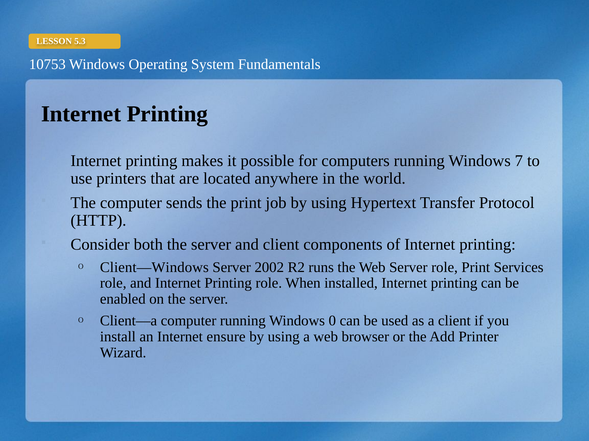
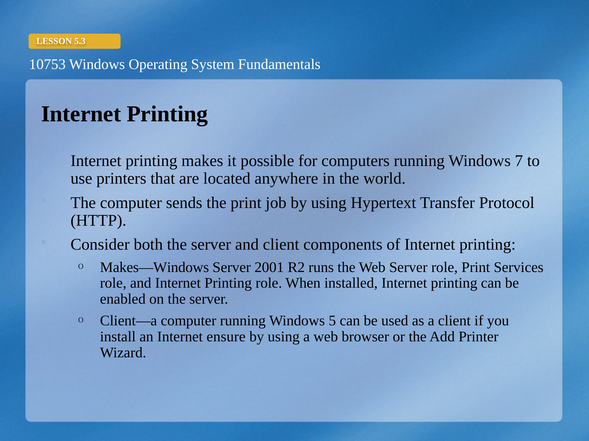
Client—Windows: Client—Windows -> Makes—Windows
2002: 2002 -> 2001
0: 0 -> 5
